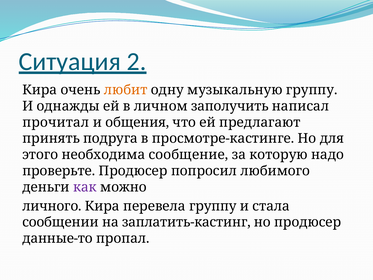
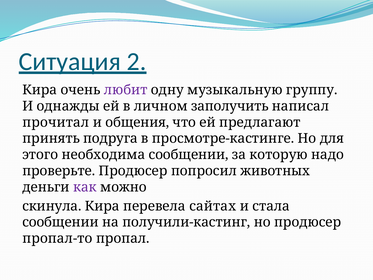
любит colour: orange -> purple
необходима сообщение: сообщение -> сообщении
любимого: любимого -> животных
личного: личного -> скинула
перевела группу: группу -> сайтах
заплатить-кастинг: заплатить-кастинг -> получили-кастинг
данные-то: данные-то -> пропал-то
